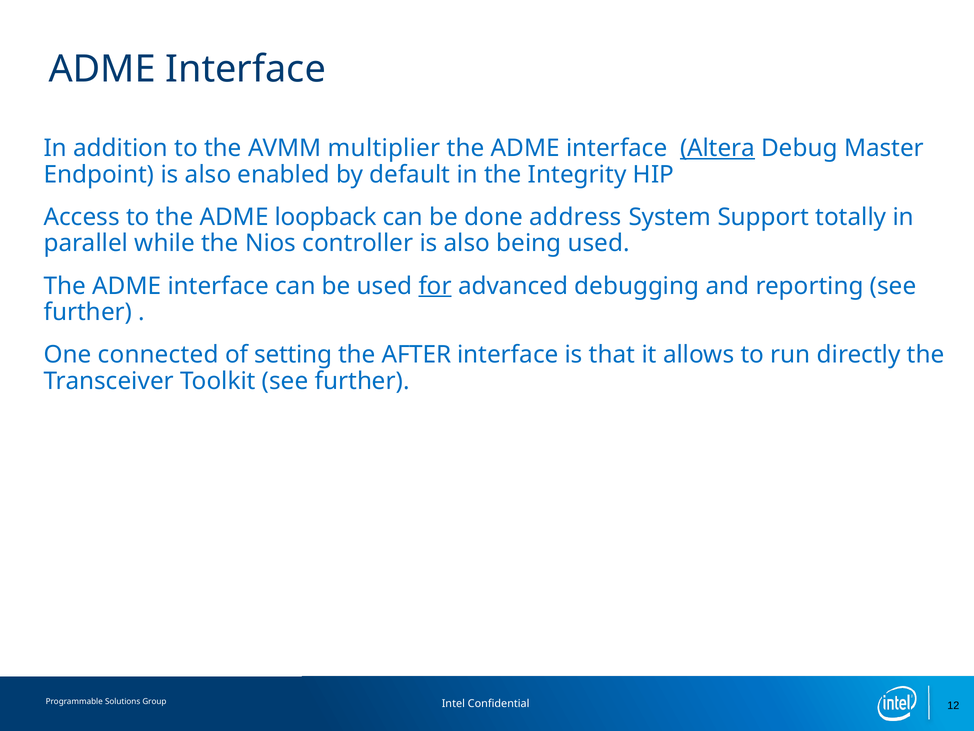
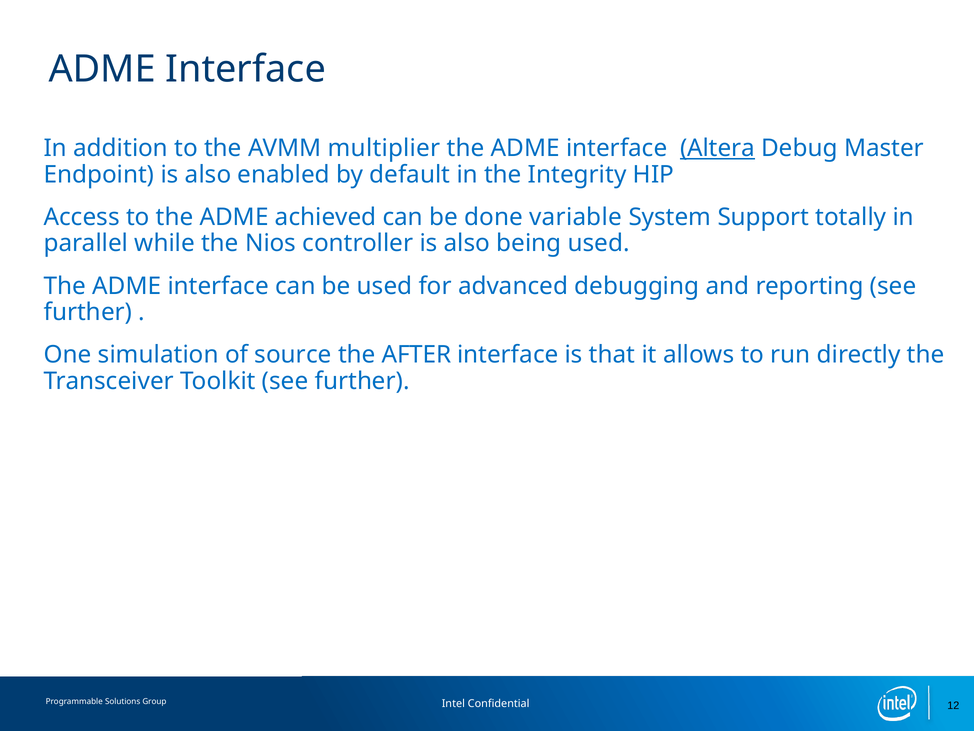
loopback: loopback -> achieved
address: address -> variable
for underline: present -> none
connected: connected -> simulation
setting: setting -> source
